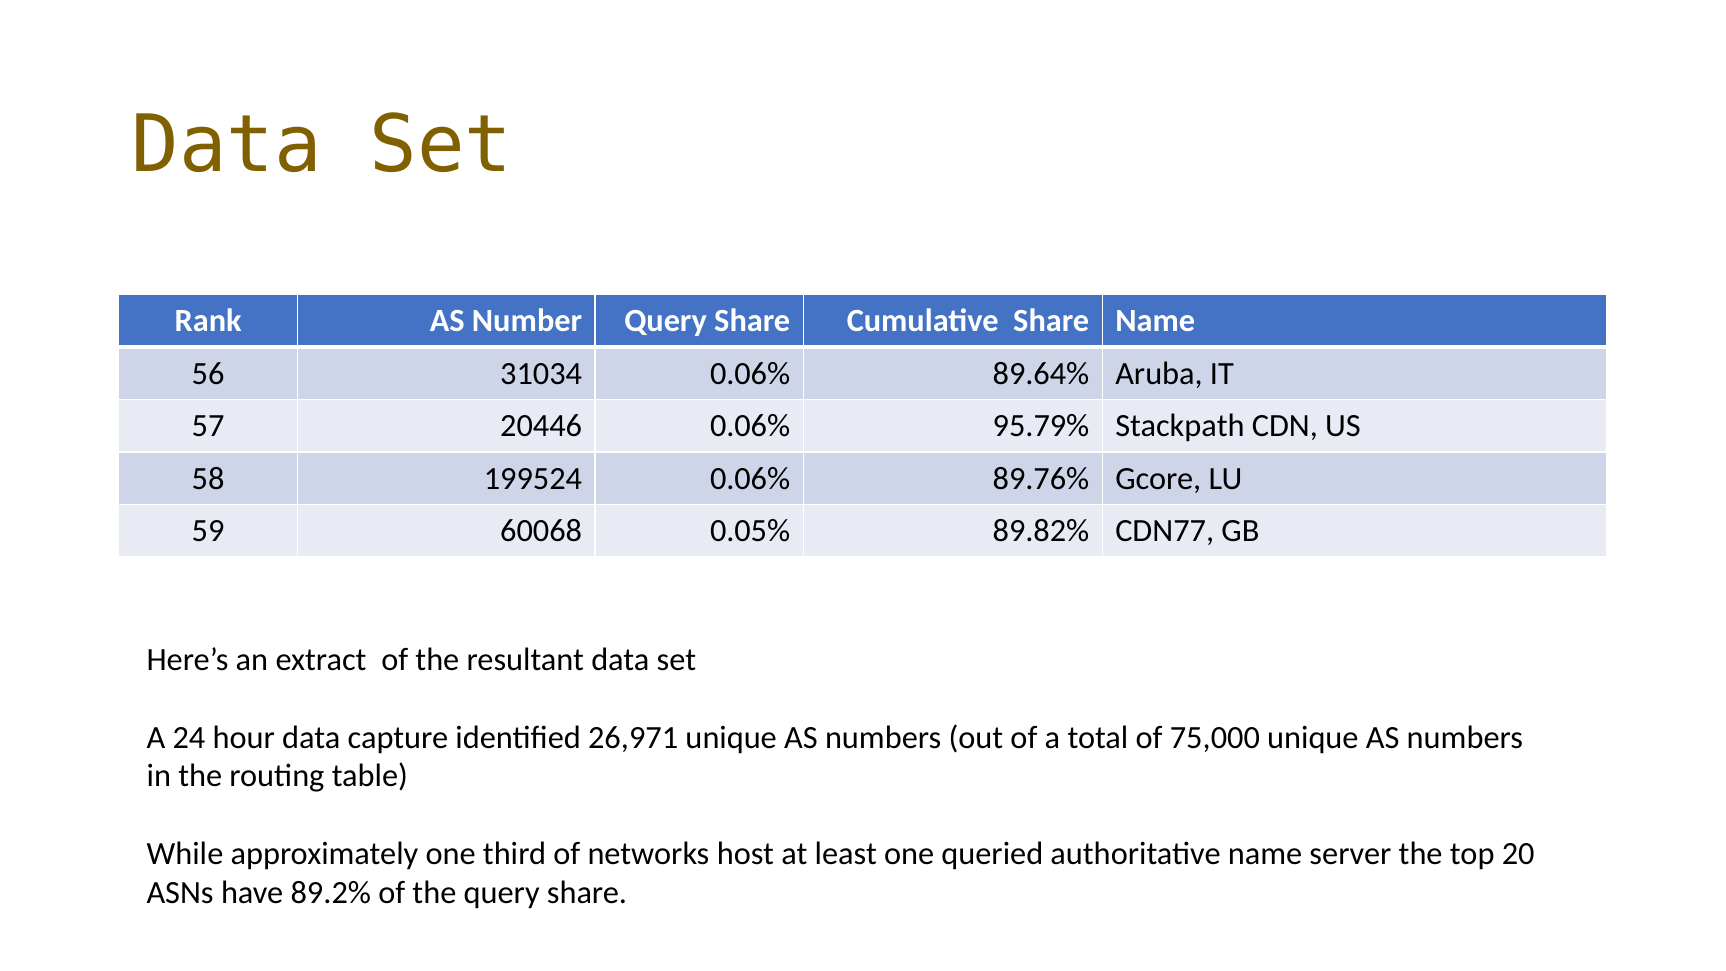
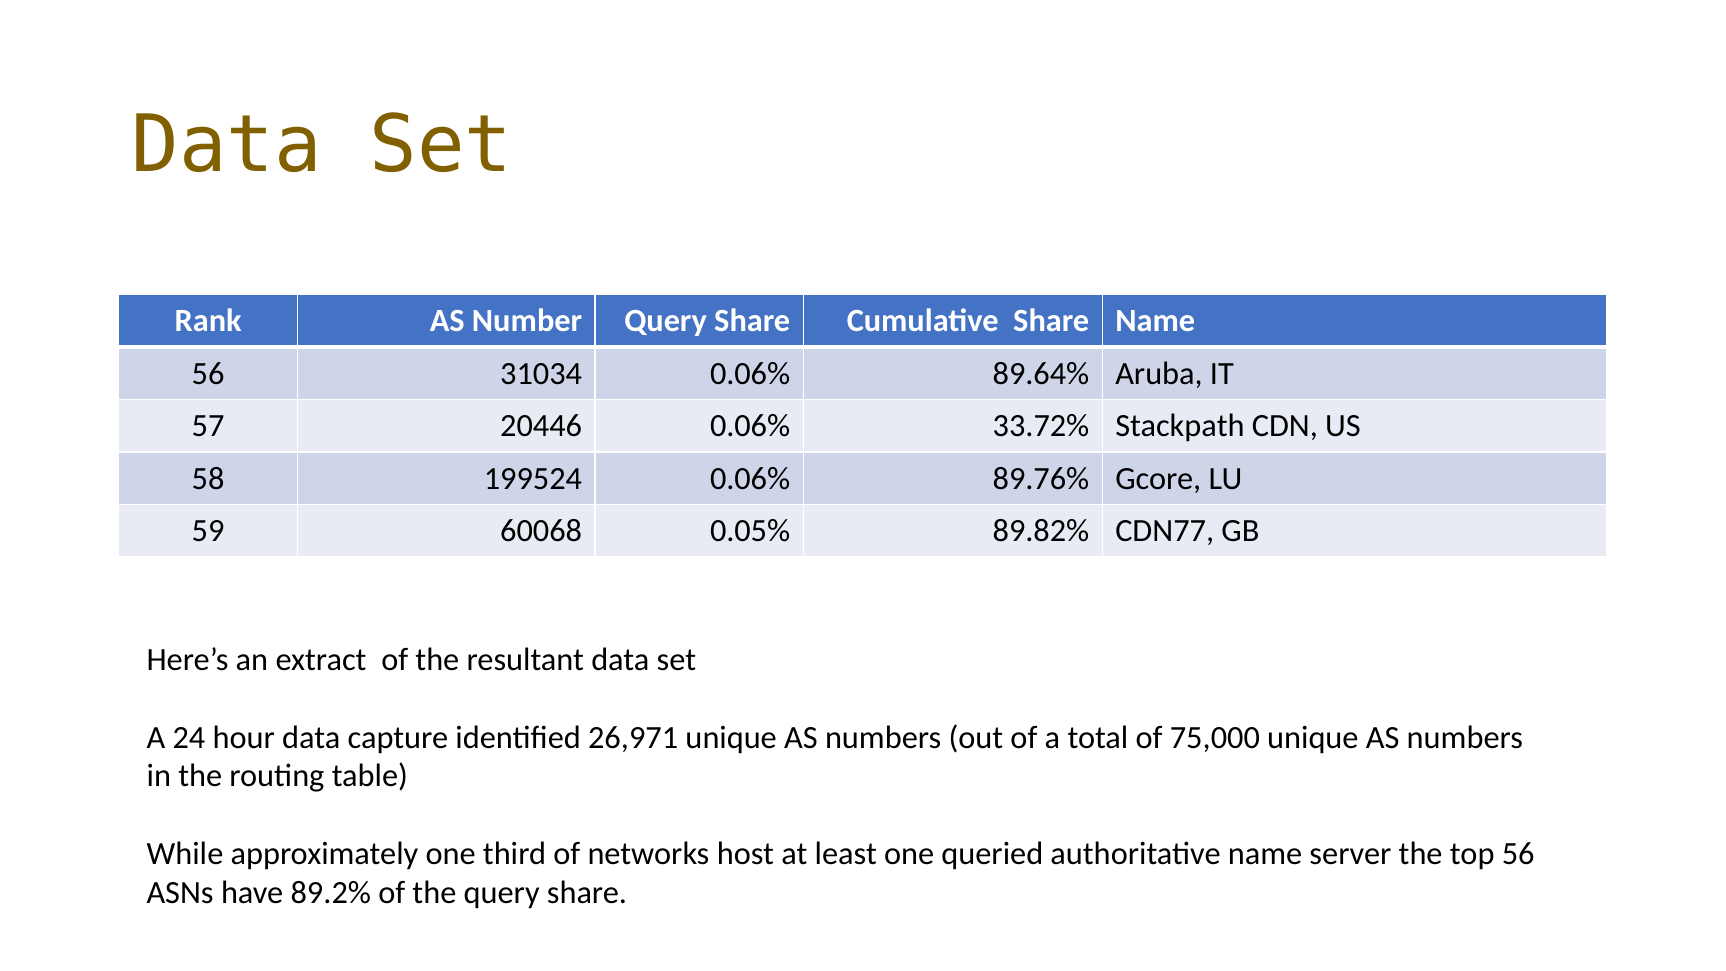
95.79%: 95.79% -> 33.72%
top 20: 20 -> 56
